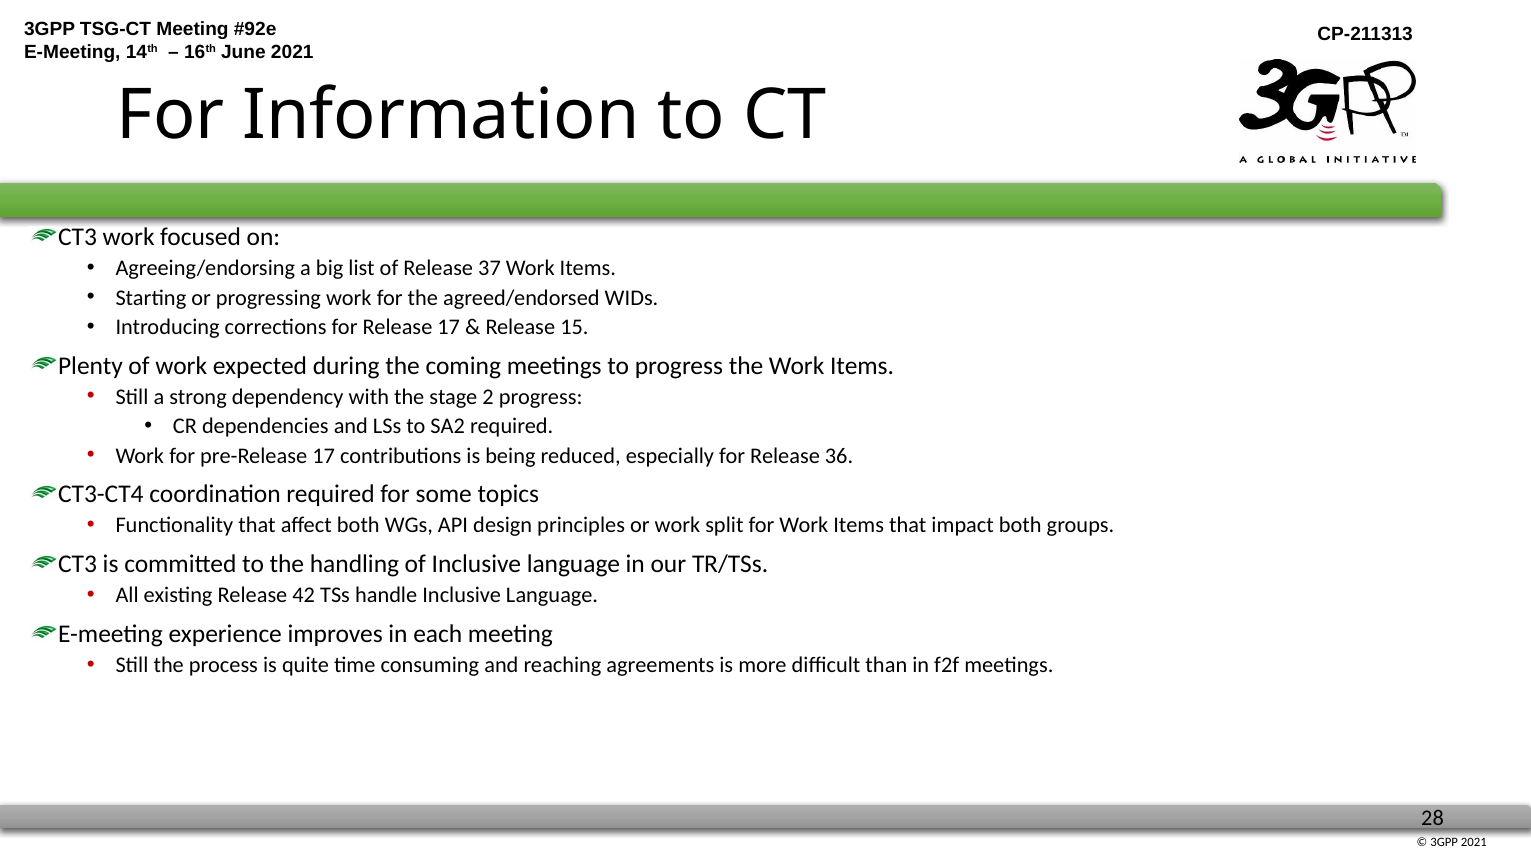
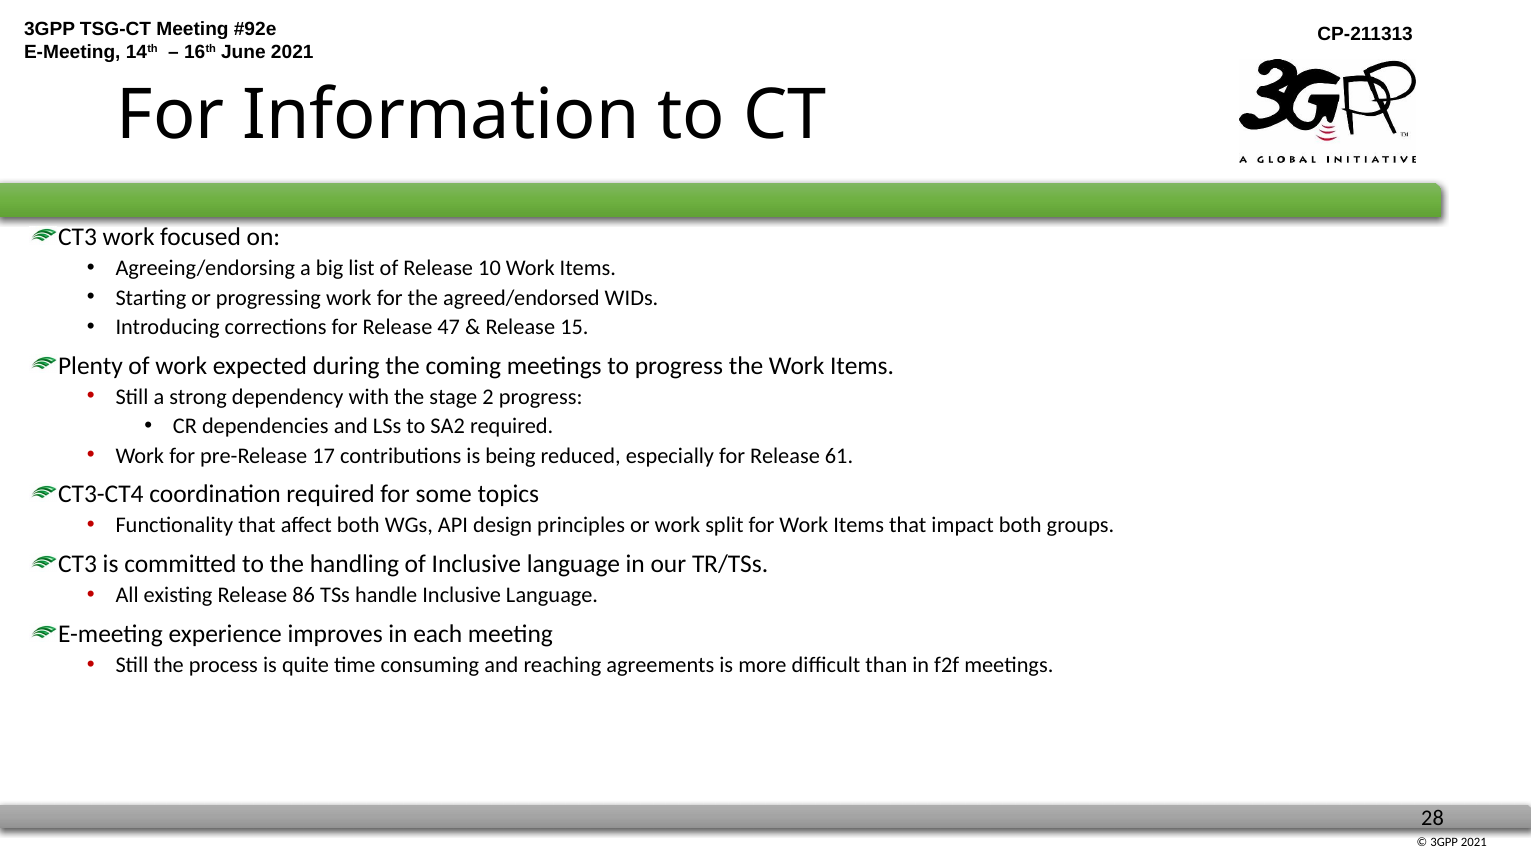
37: 37 -> 10
Release 17: 17 -> 47
36: 36 -> 61
42: 42 -> 86
